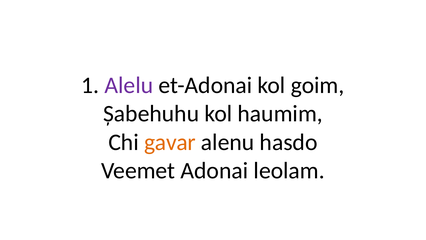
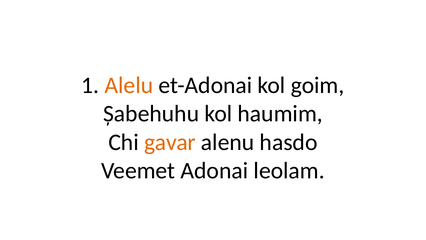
Alelu colour: purple -> orange
